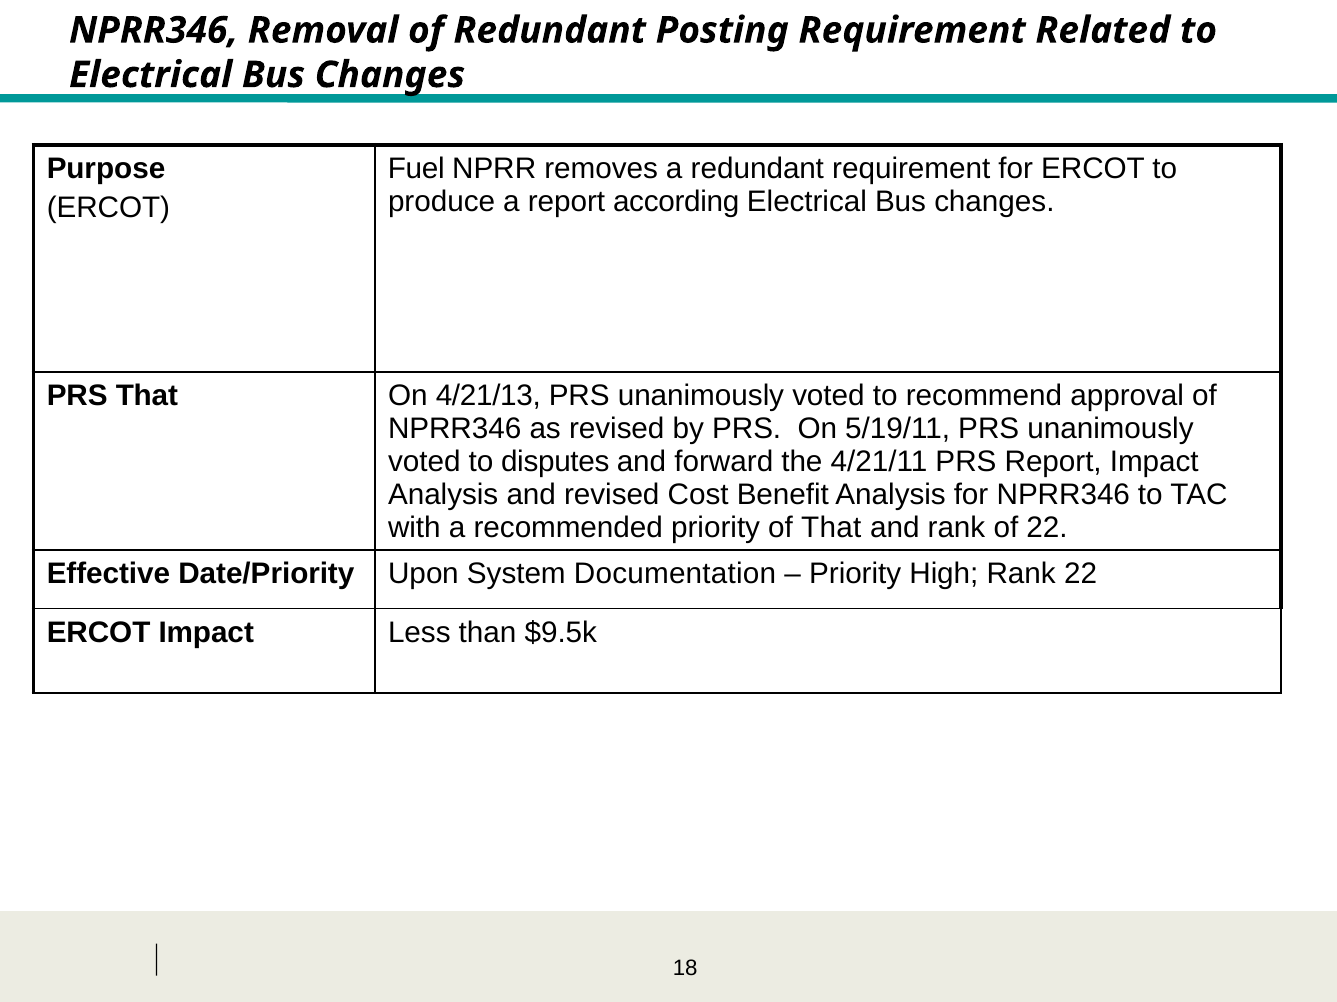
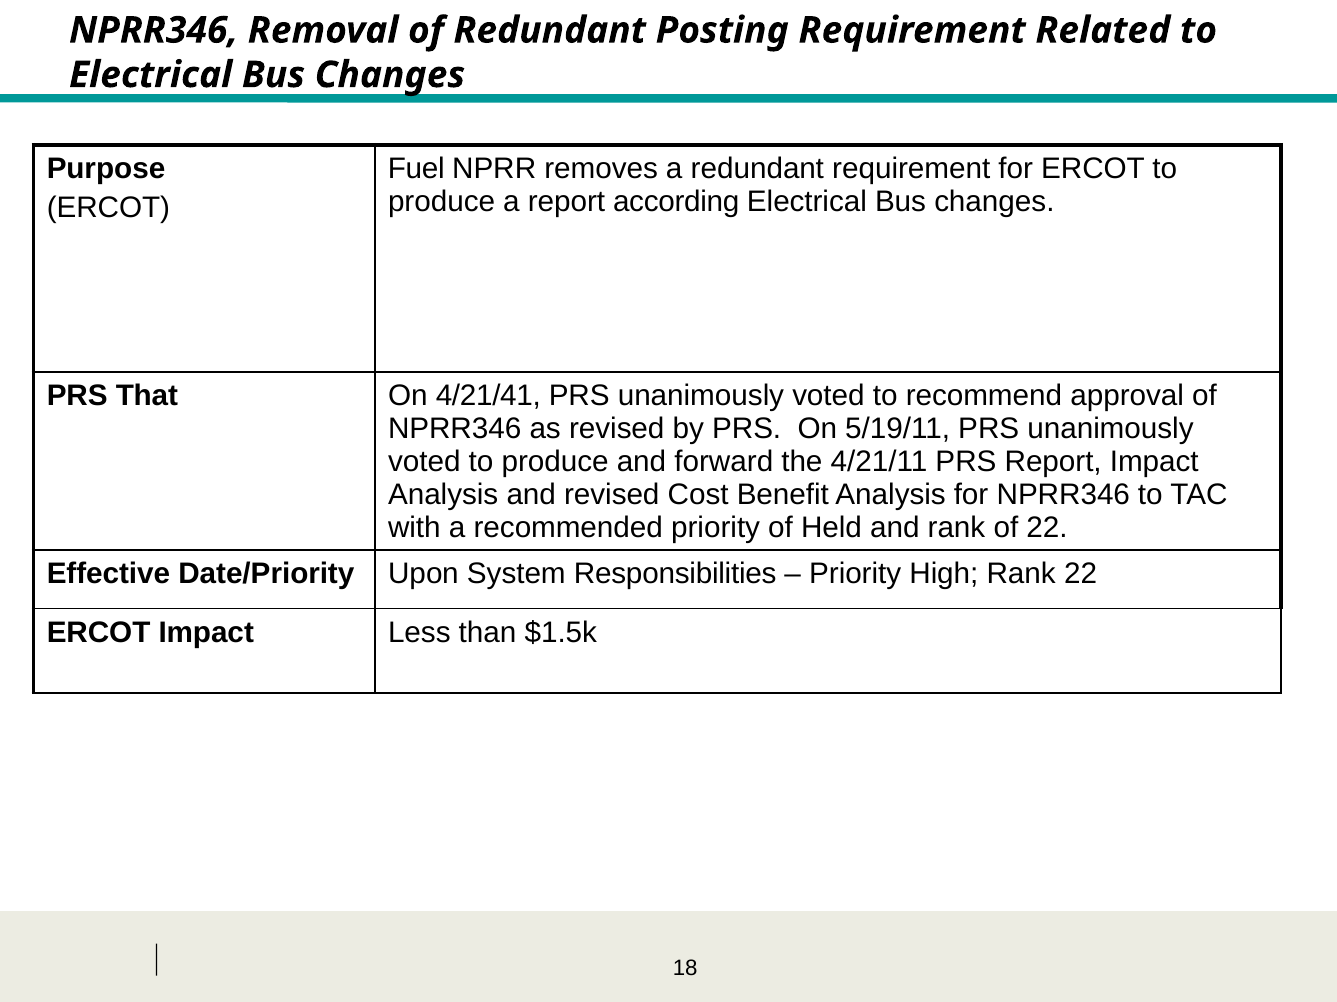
4/21/13: 4/21/13 -> 4/21/41
voted to disputes: disputes -> produce
of That: That -> Held
Documentation: Documentation -> Responsibilities
$9.5k: $9.5k -> $1.5k
